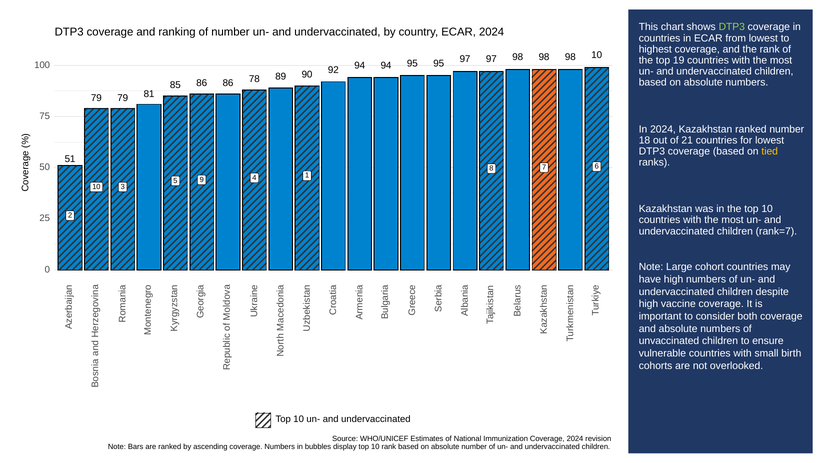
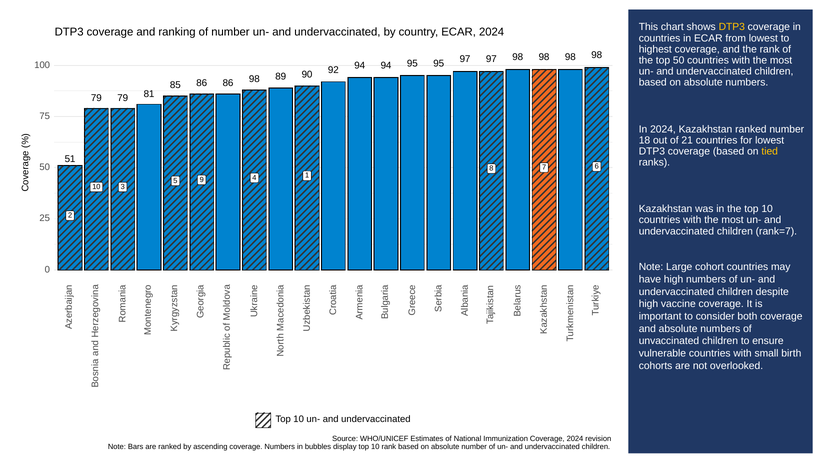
DTP3 at (732, 27) colour: light green -> yellow
10 at (597, 55): 10 -> 98
top 19: 19 -> 50
86 78: 78 -> 98
